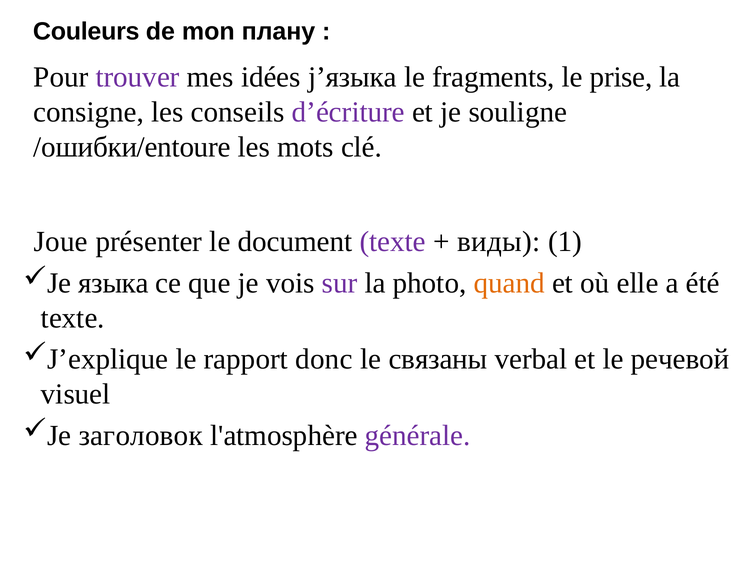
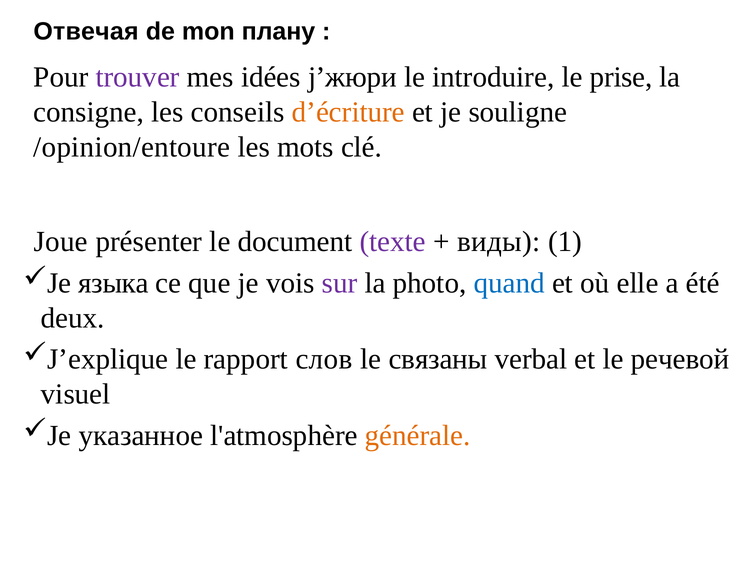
Couleurs: Couleurs -> Отвечая
j’языка: j’языка -> j’жюри
fragments: fragments -> introduire
d’écriture colour: purple -> orange
/ошибки/entoure: /ошибки/entoure -> /opinion/entoure
quand colour: orange -> blue
texte at (73, 318): texte -> deux
donc: donc -> слов
заголовок: заголовок -> указанное
générale colour: purple -> orange
